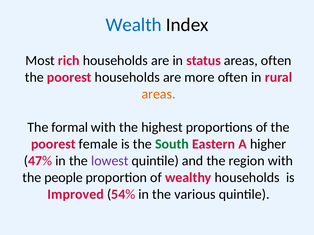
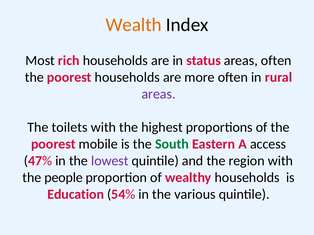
Wealth colour: blue -> orange
areas at (159, 94) colour: orange -> purple
formal: formal -> toilets
female: female -> mobile
higher: higher -> access
Improved: Improved -> Education
